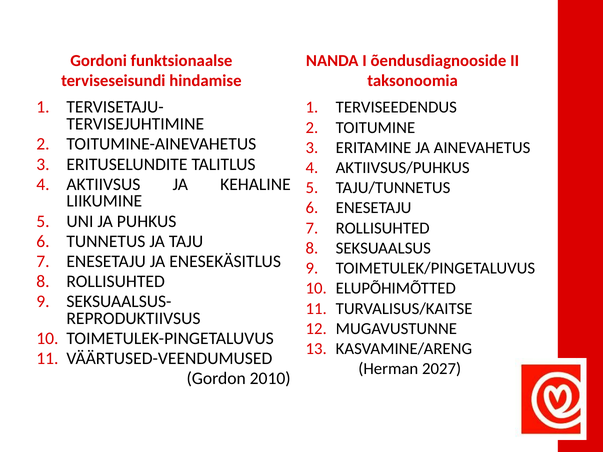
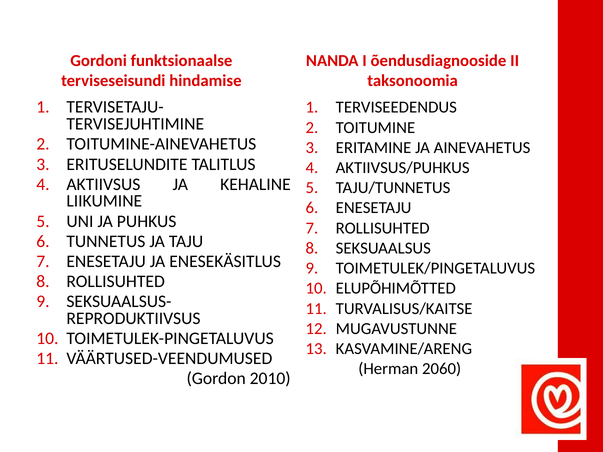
2027: 2027 -> 2060
